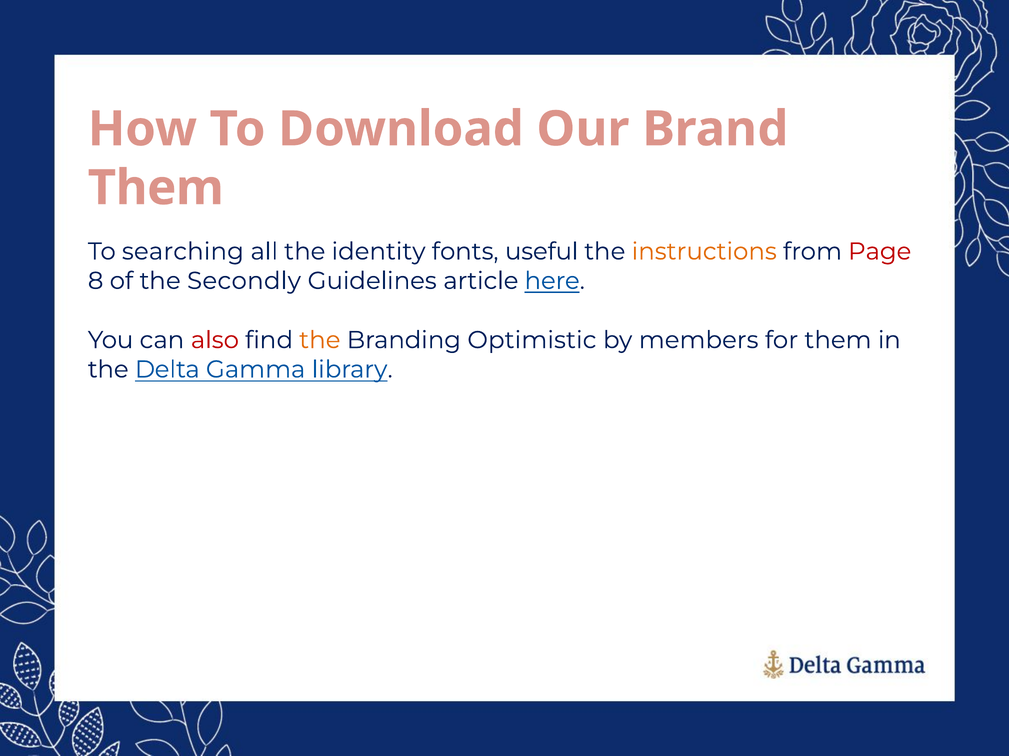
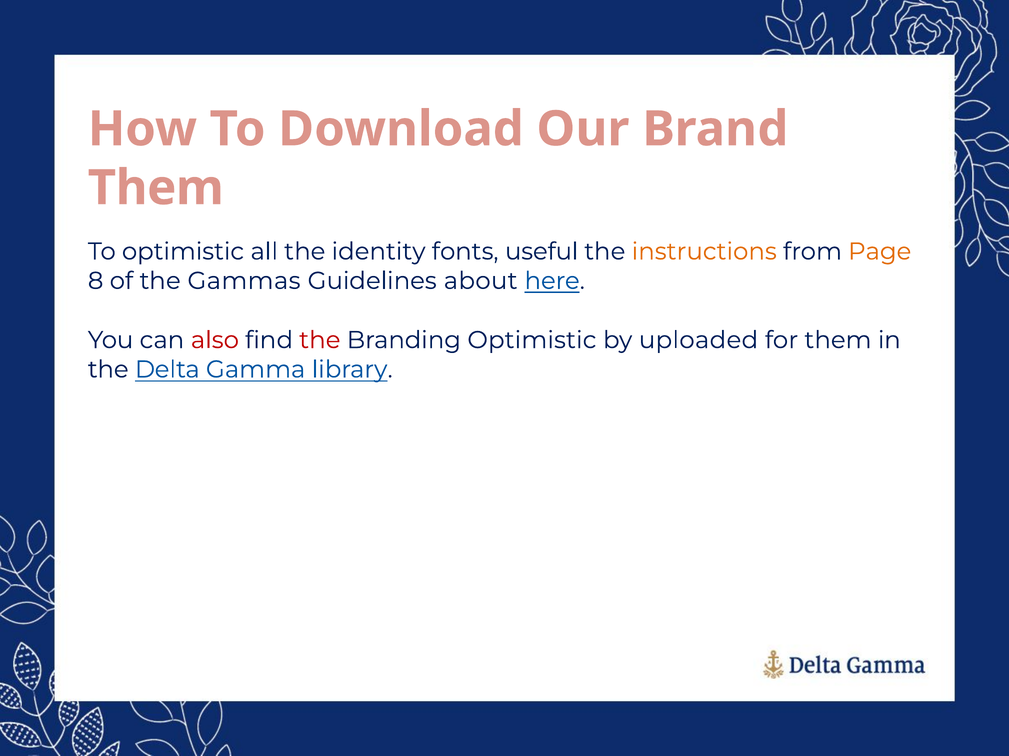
To searching: searching -> optimistic
Page colour: red -> orange
Secondly: Secondly -> Gammas
article: article -> about
the at (320, 340) colour: orange -> red
members: members -> uploaded
